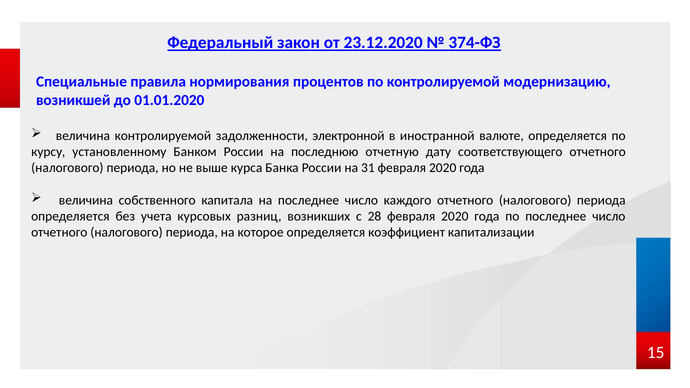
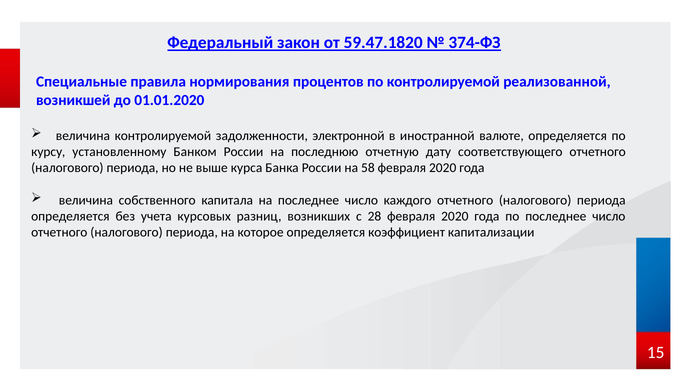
23.12.2020: 23.12.2020 -> 59.47.1820
модернизацию: модернизацию -> реализованной
31: 31 -> 58
